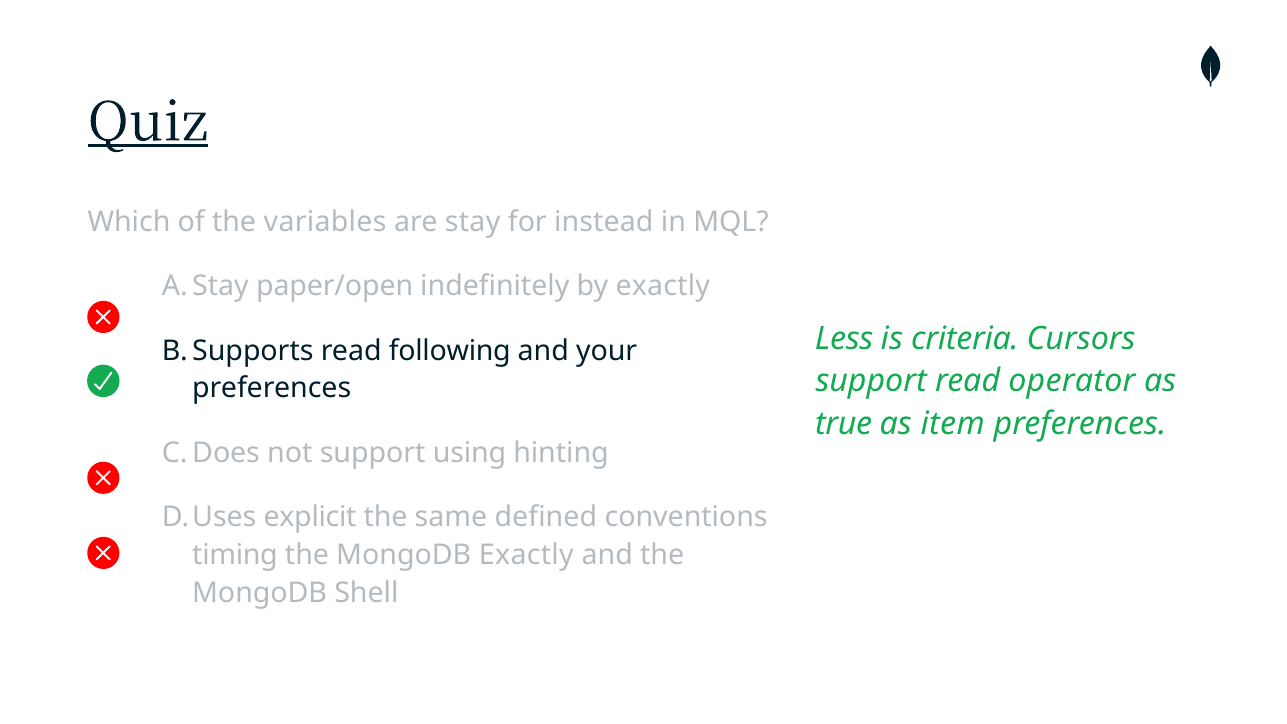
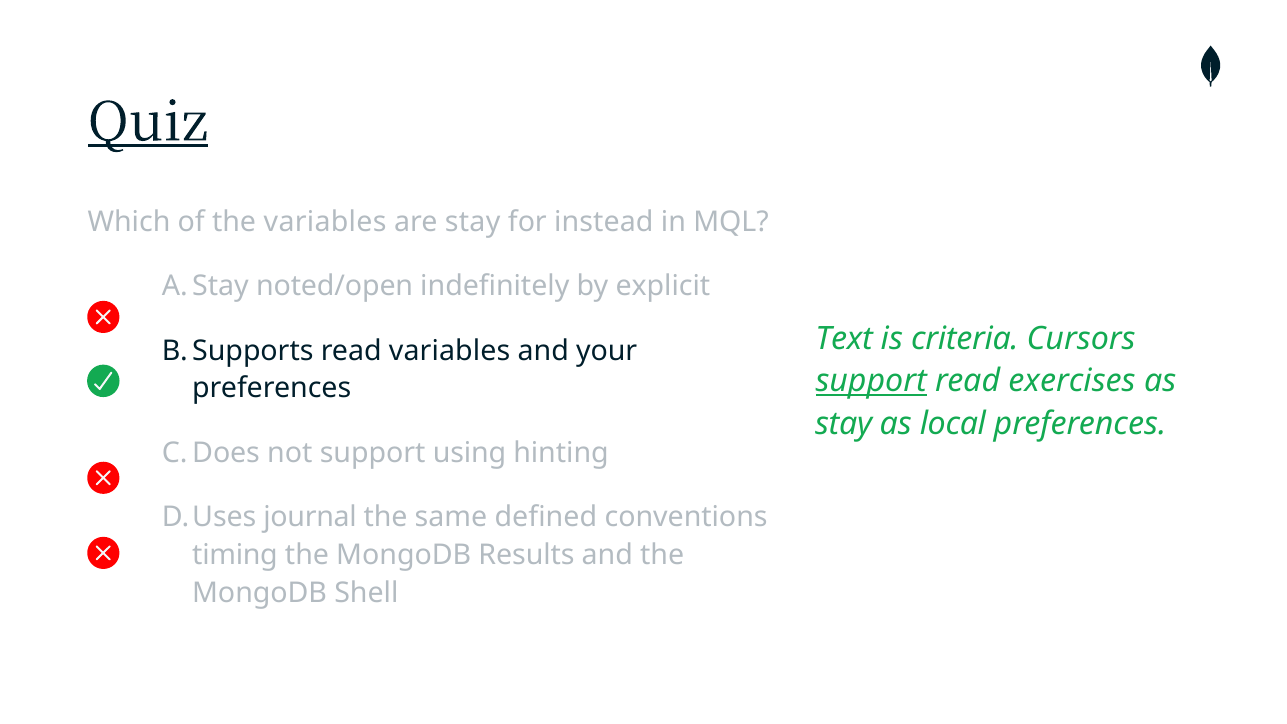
paper/open: paper/open -> noted/open
by exactly: exactly -> explicit
Less: Less -> Text
read following: following -> variables
support at (871, 381) underline: none -> present
operator: operator -> exercises
true at (844, 423): true -> stay
item: item -> local
explicit: explicit -> journal
MongoDB Exactly: Exactly -> Results
